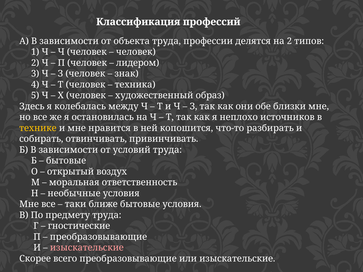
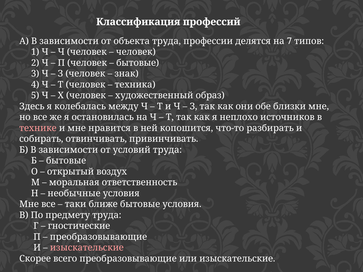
на 2: 2 -> 7
лидером at (138, 63): лидером -> бытовые
технике colour: yellow -> pink
